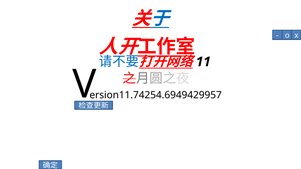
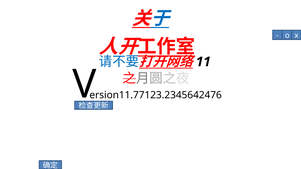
ersion11.74254.6949429957: ersion11.74254.6949429957 -> ersion11.77123.2345642476
